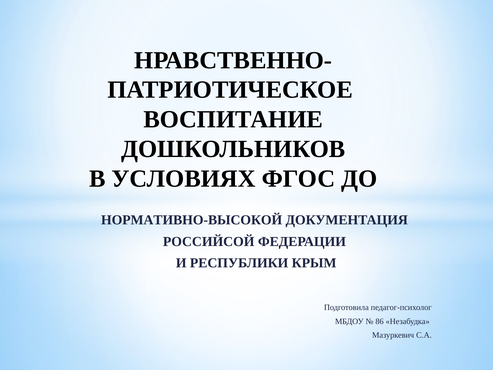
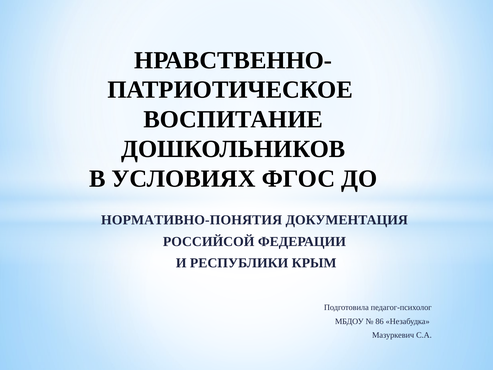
НОРМАТИВНО-ВЫСОКОЙ: НОРМАТИВНО-ВЫСОКОЙ -> НОРМАТИВНО-ПОНЯТИЯ
